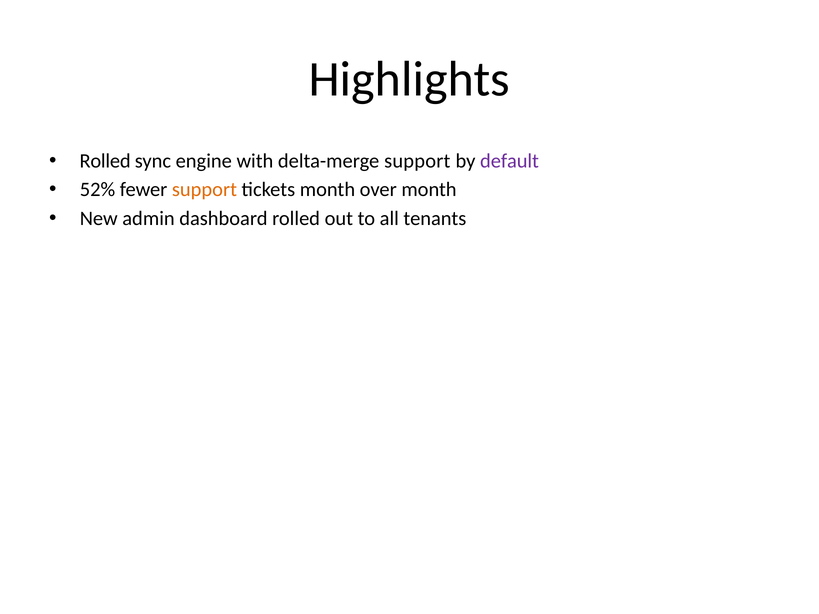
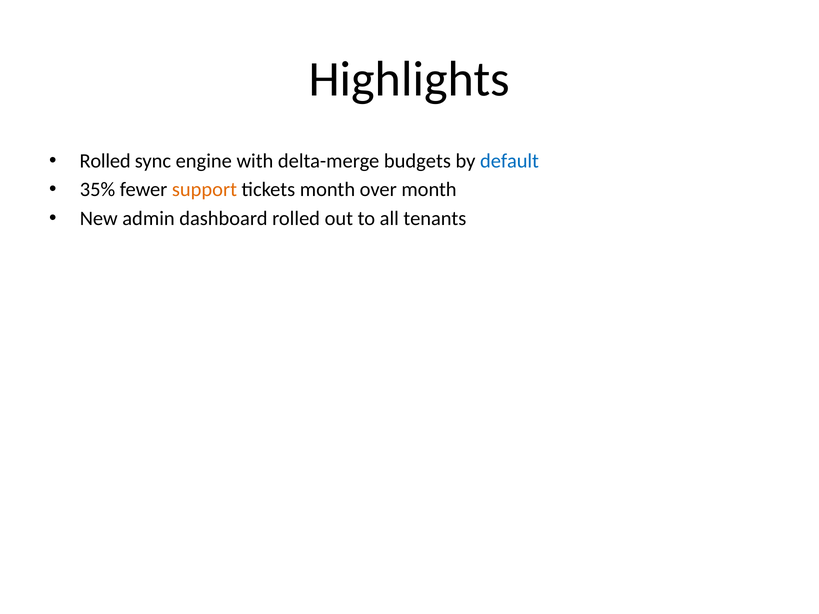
delta-merge support: support -> budgets
default colour: purple -> blue
52%: 52% -> 35%
